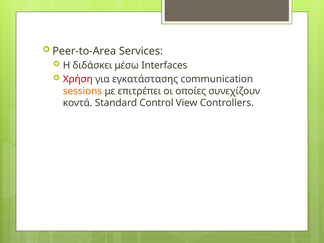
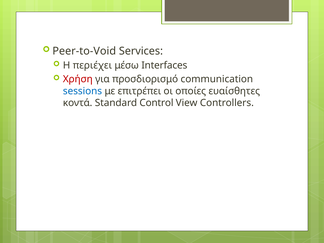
Peer-to-Area: Peer-to-Area -> Peer-to-Void
διδάσκει: διδάσκει -> περιέχει
εγκατάστασης: εγκατάστασης -> προσδιορισμό
sessions colour: orange -> blue
συνεχίζουν: συνεχίζουν -> ευαίσθητες
